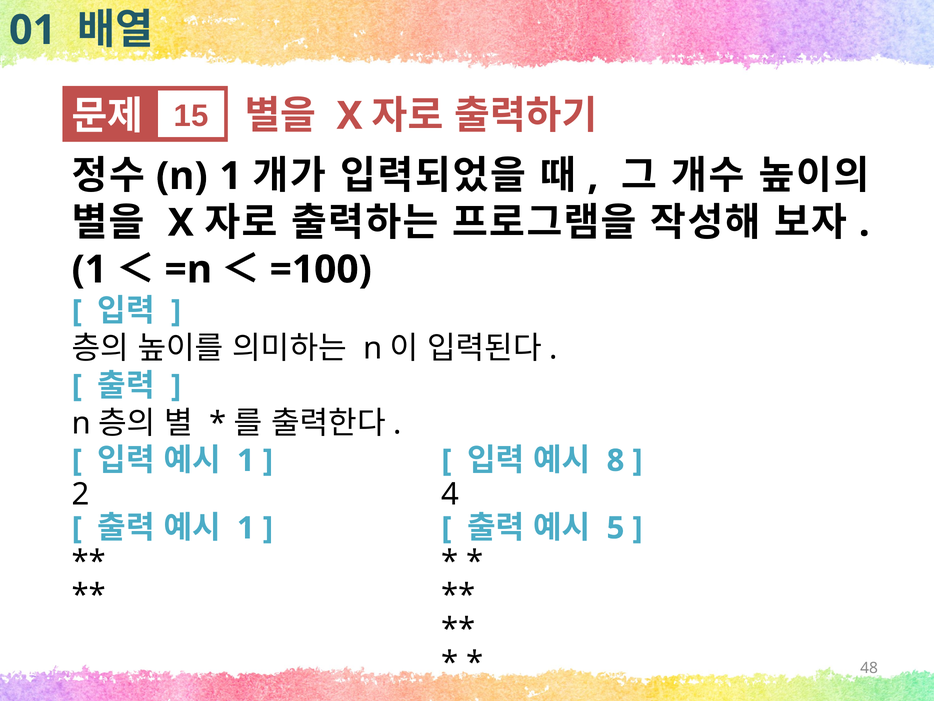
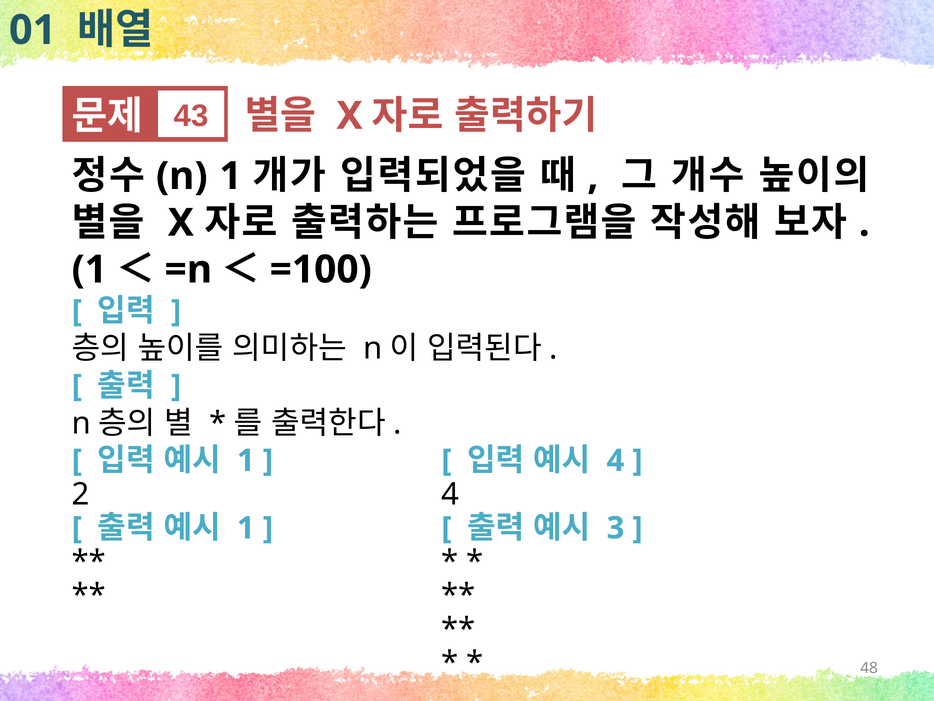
15: 15 -> 43
8 at (615, 460): 8 -> 4
5: 5 -> 3
